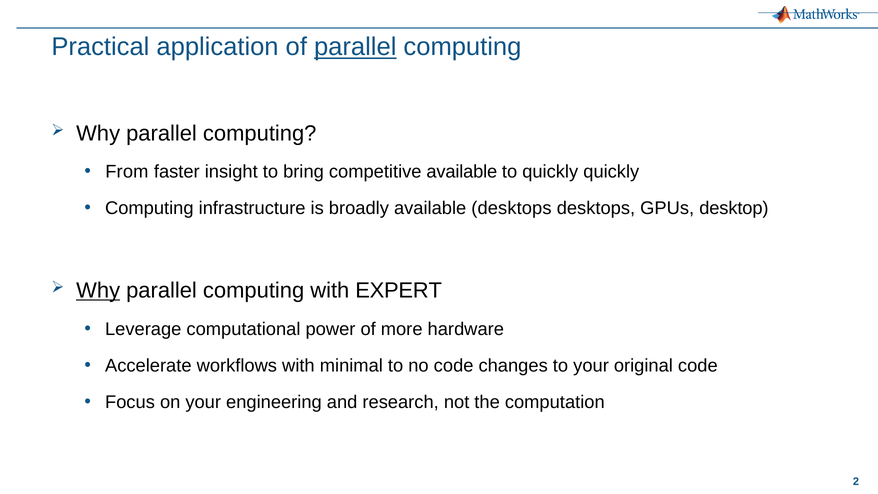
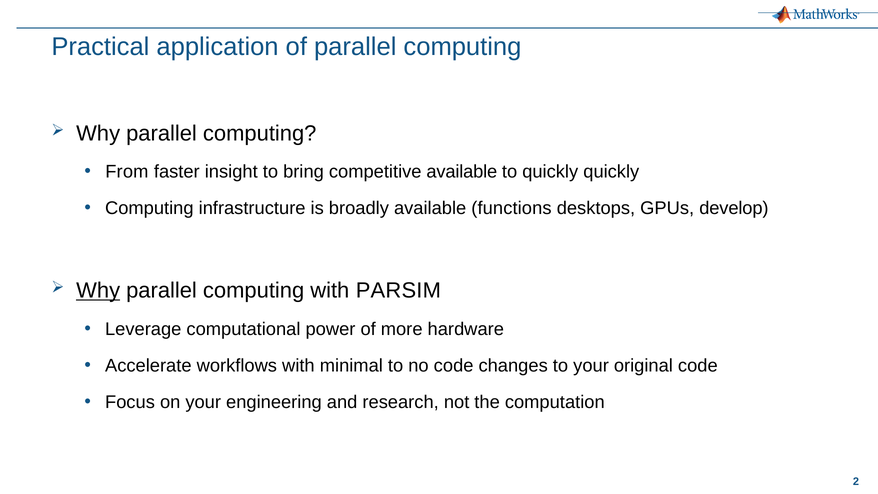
parallel at (355, 47) underline: present -> none
available desktops: desktops -> functions
desktop: desktop -> develop
EXPERT: EXPERT -> PARSIM
